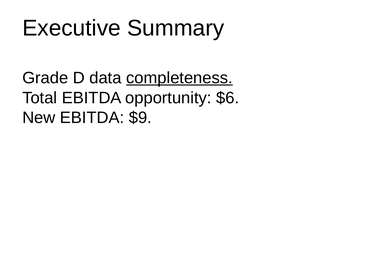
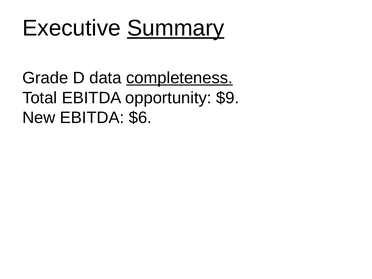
Summary underline: none -> present
$6: $6 -> $9
$9: $9 -> $6
